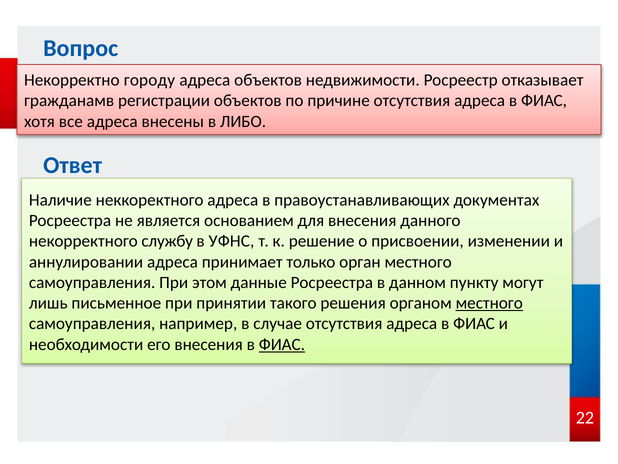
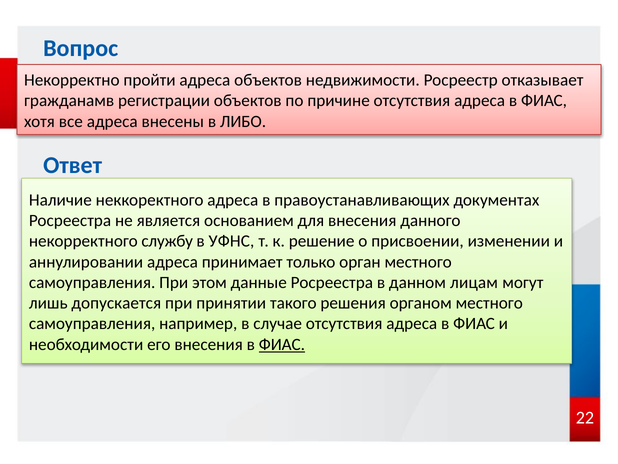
городу: городу -> пройти
пункту: пункту -> лицам
письменное: письменное -> допускается
местного at (489, 303) underline: present -> none
